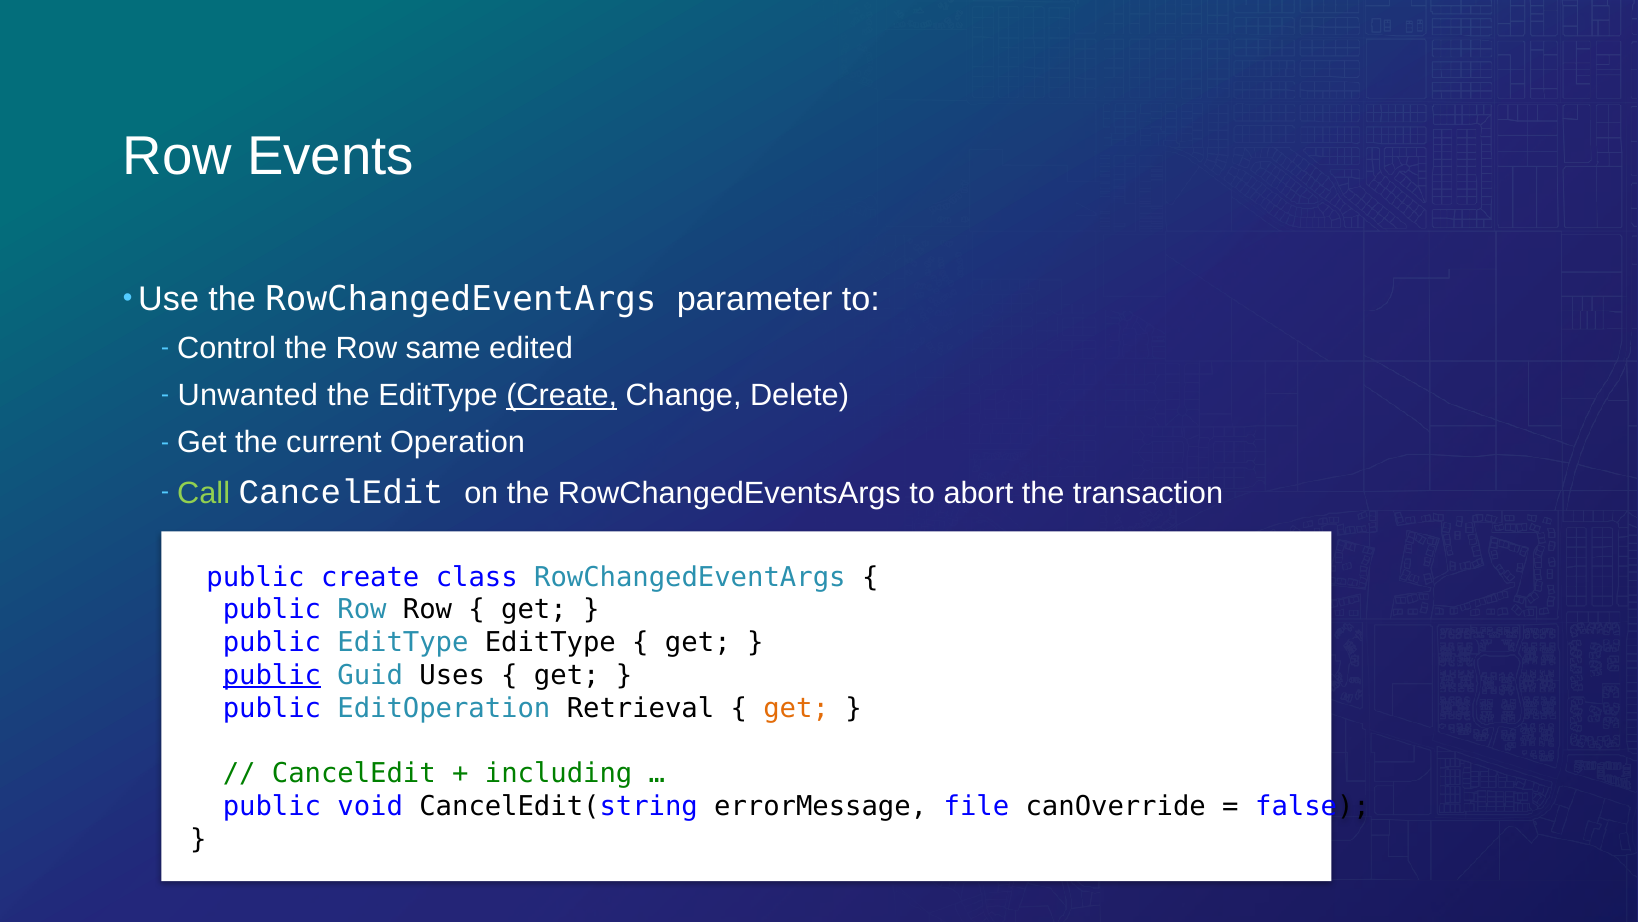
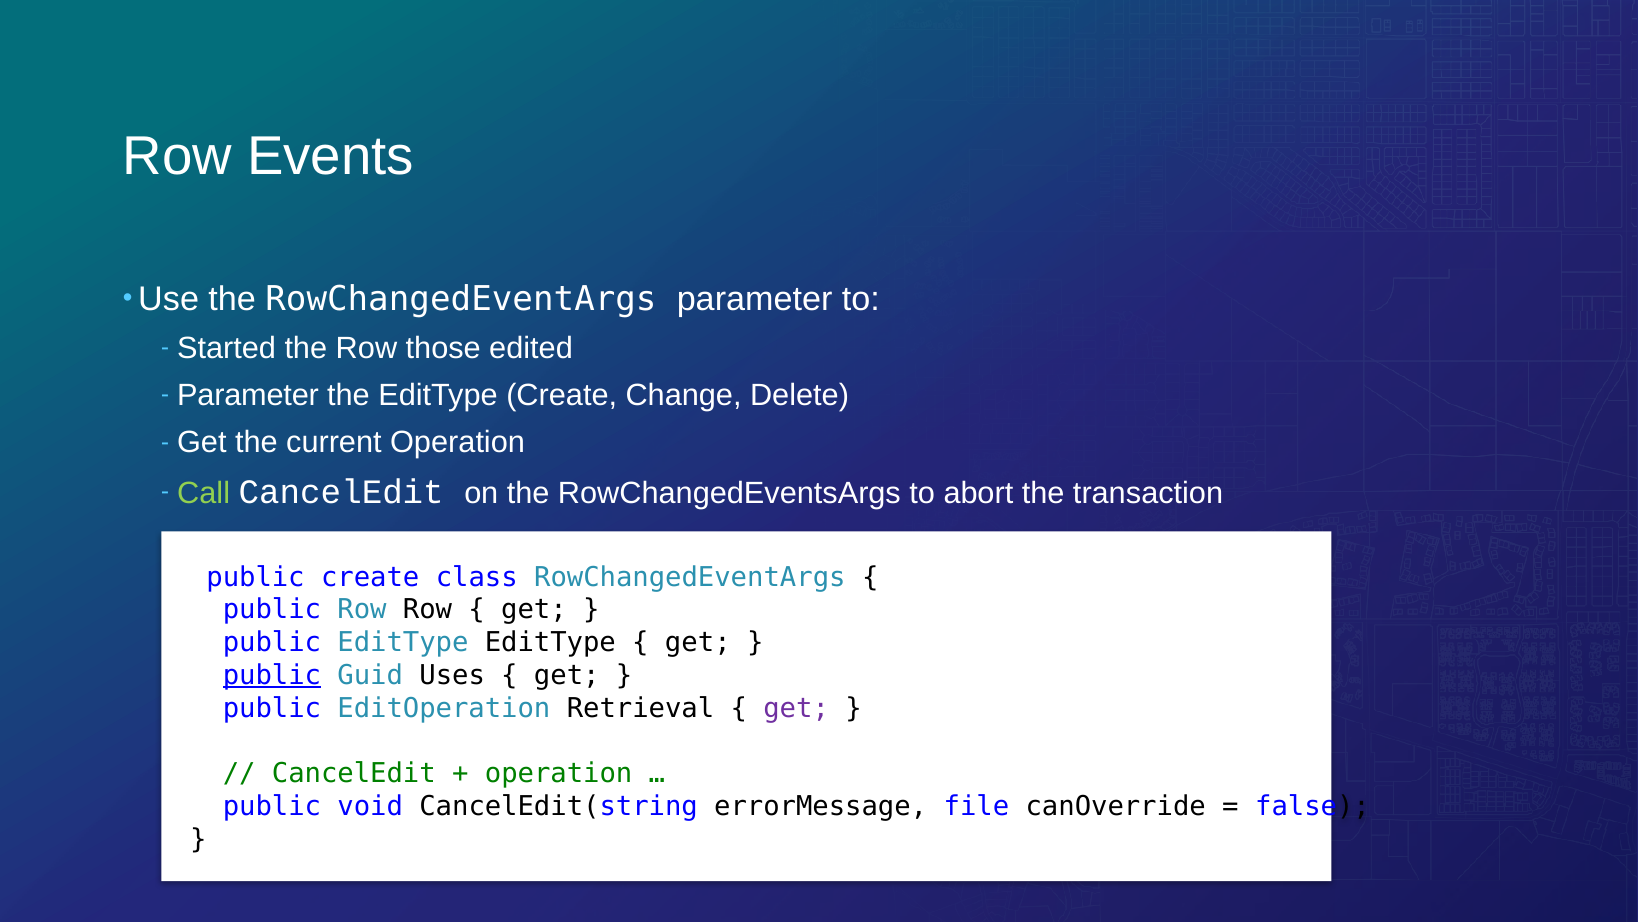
Control: Control -> Started
same: same -> those
Unwanted at (248, 395): Unwanted -> Parameter
Create at (562, 395) underline: present -> none
get at (796, 708) colour: orange -> purple
including at (559, 773): including -> operation
